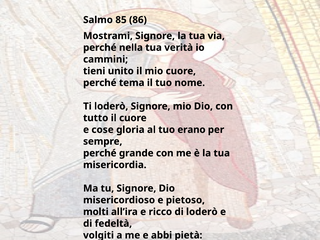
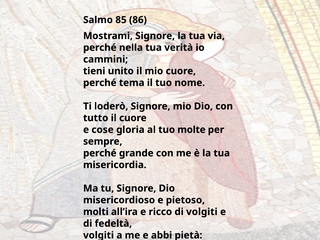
erano: erano -> molte
di loderò: loderò -> volgiti
